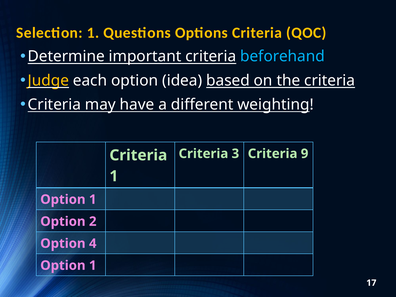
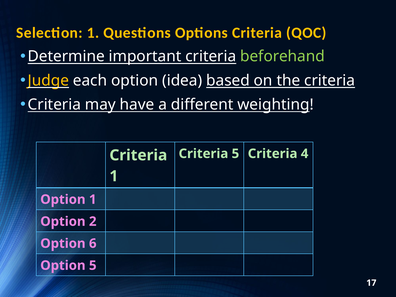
beforehand colour: light blue -> light green
Criteria 3: 3 -> 5
9: 9 -> 4
4: 4 -> 6
1 at (93, 265): 1 -> 5
